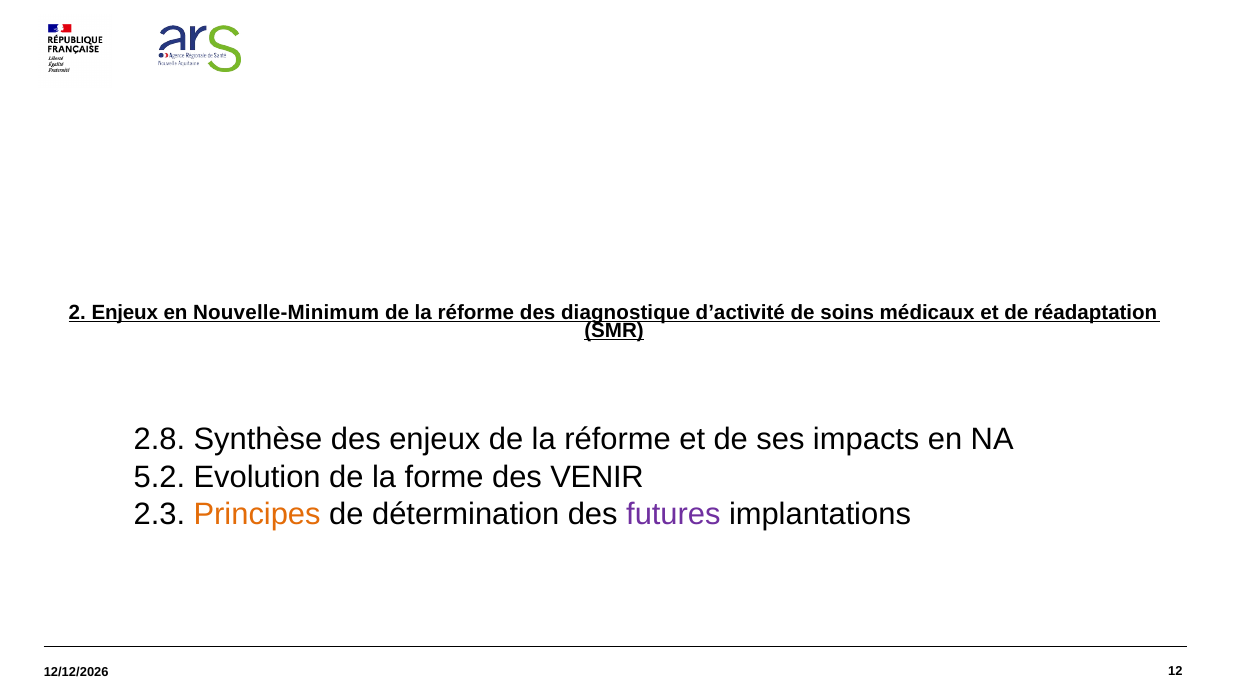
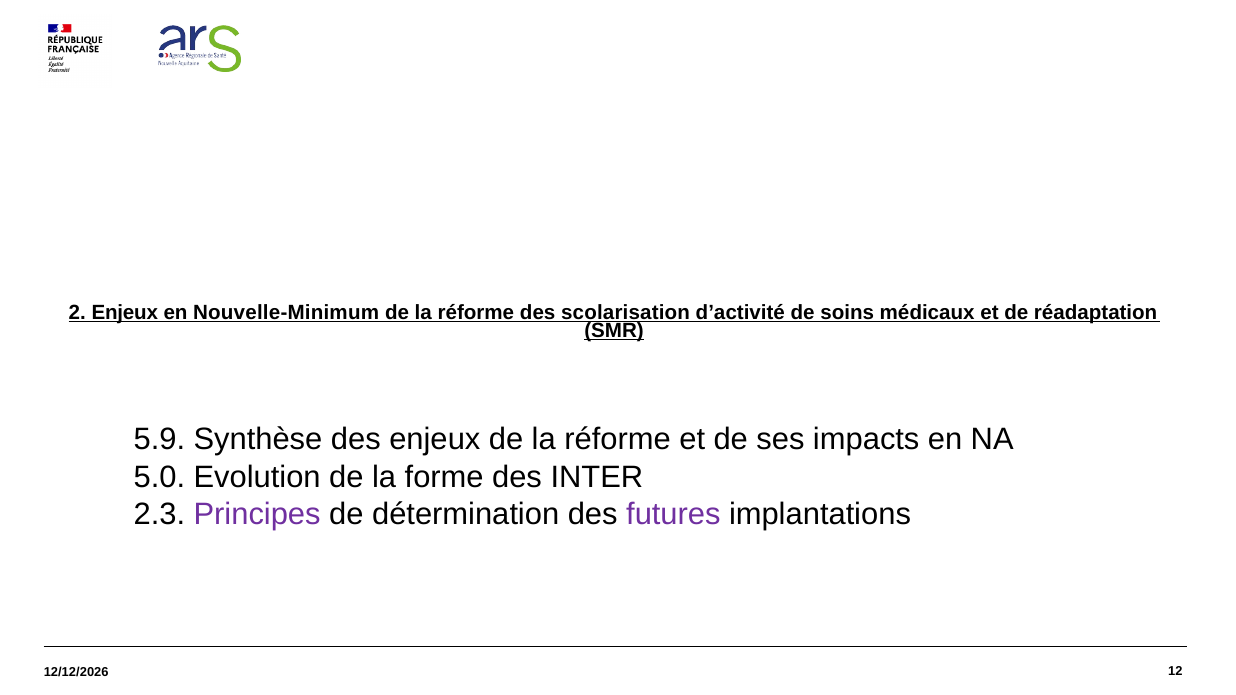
diagnostique: diagnostique -> scolarisation
2.8: 2.8 -> 5.9
5.2: 5.2 -> 5.0
VENIR: VENIR -> INTER
Principes colour: orange -> purple
